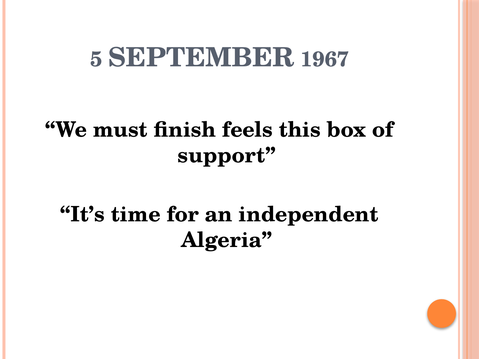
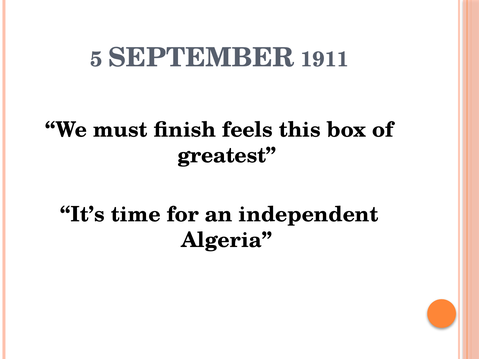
1967: 1967 -> 1911
support: support -> greatest
